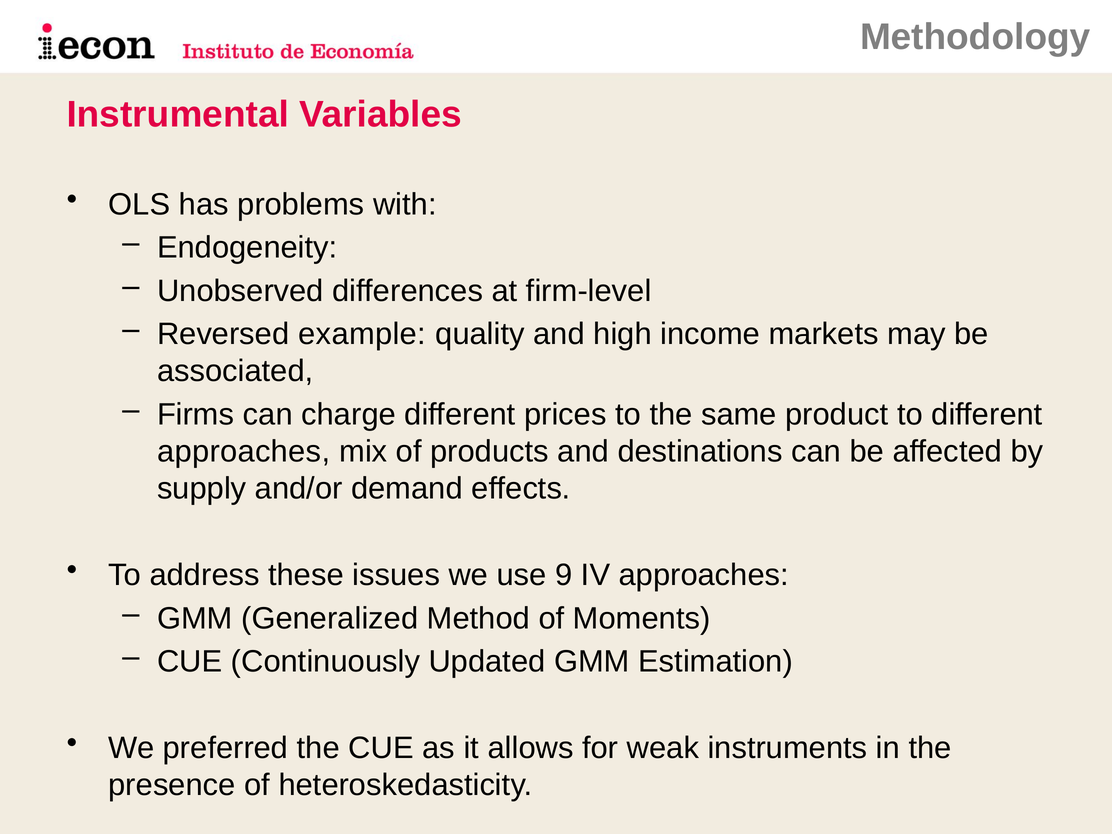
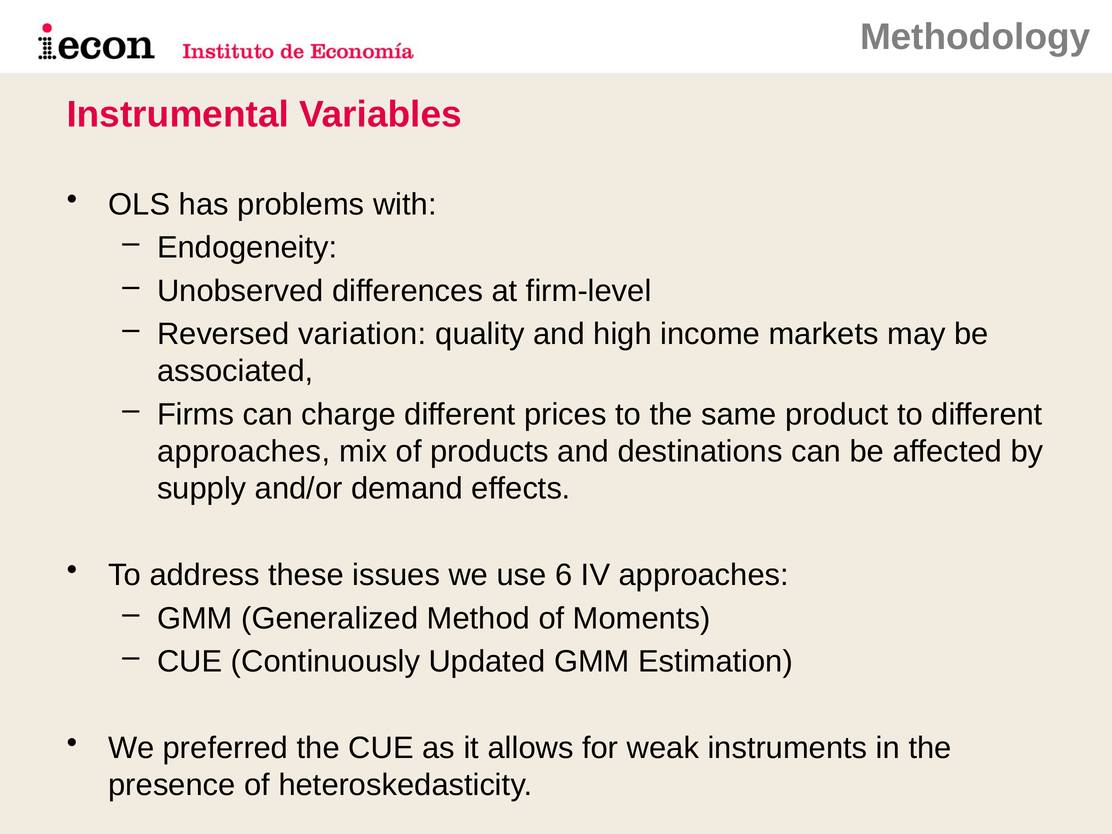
example: example -> variation
9: 9 -> 6
